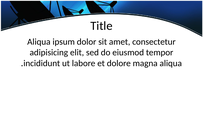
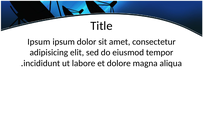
Aliqua at (39, 42): Aliqua -> Ipsum
